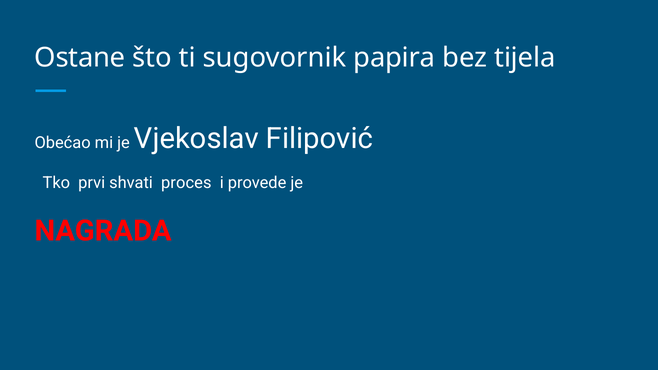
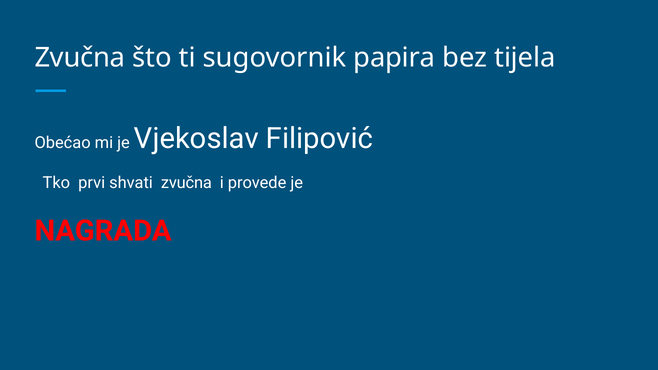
Ostane at (80, 58): Ostane -> Zvučna
shvati proces: proces -> zvučna
